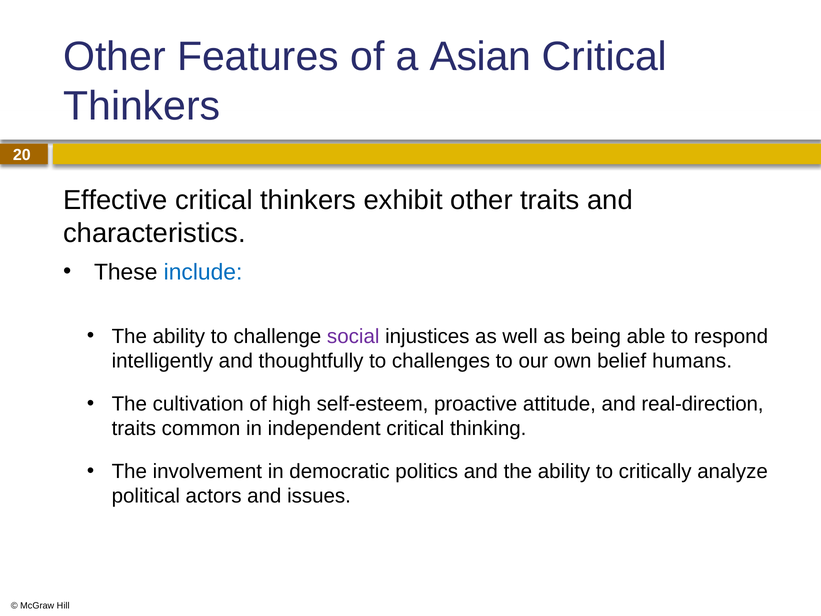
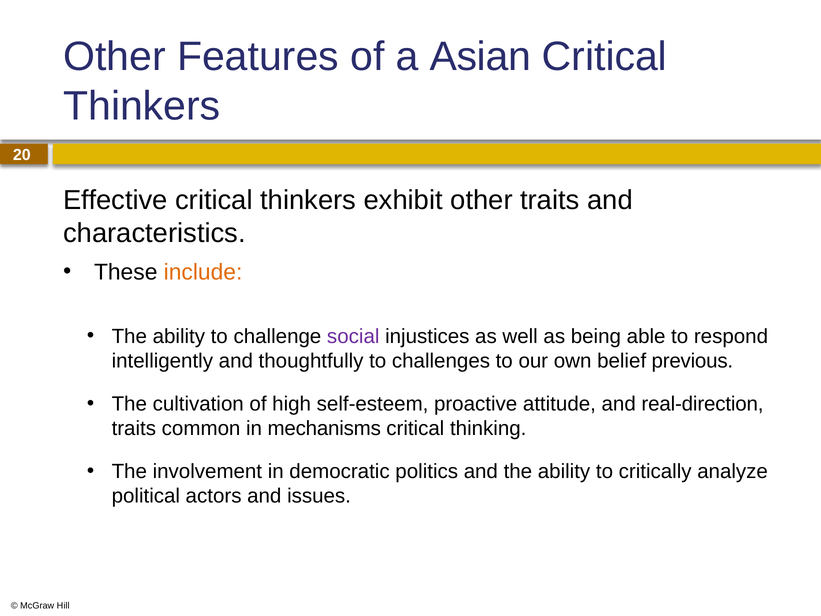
include colour: blue -> orange
humans: humans -> previous
independent: independent -> mechanisms
